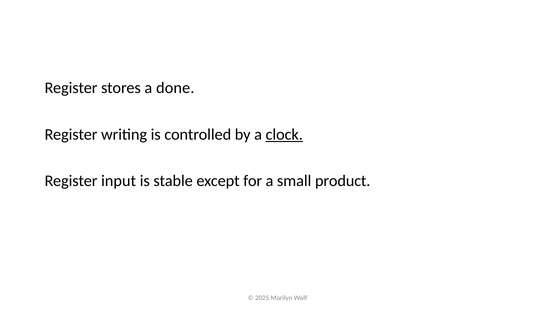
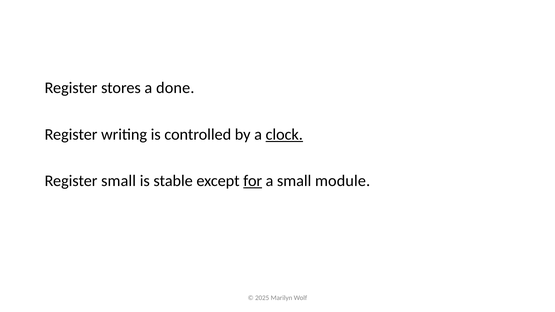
Register input: input -> small
for underline: none -> present
product: product -> module
